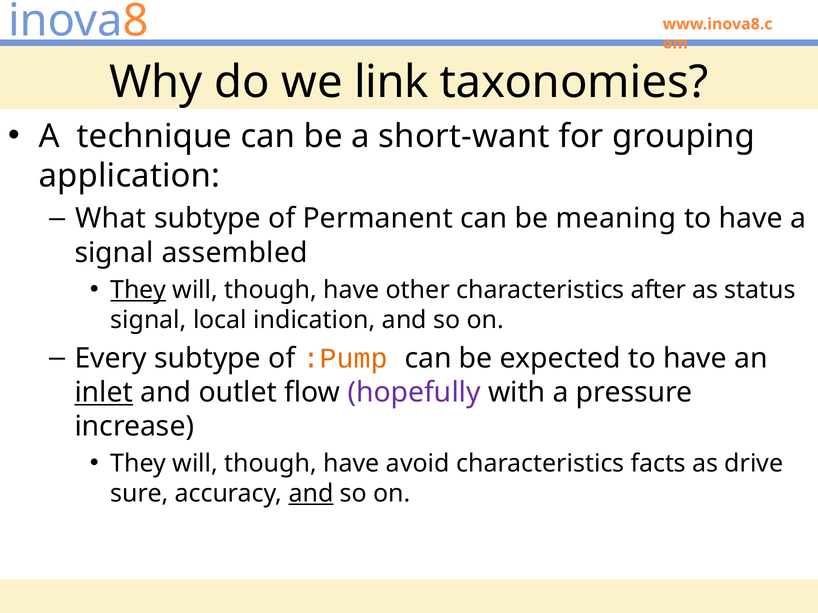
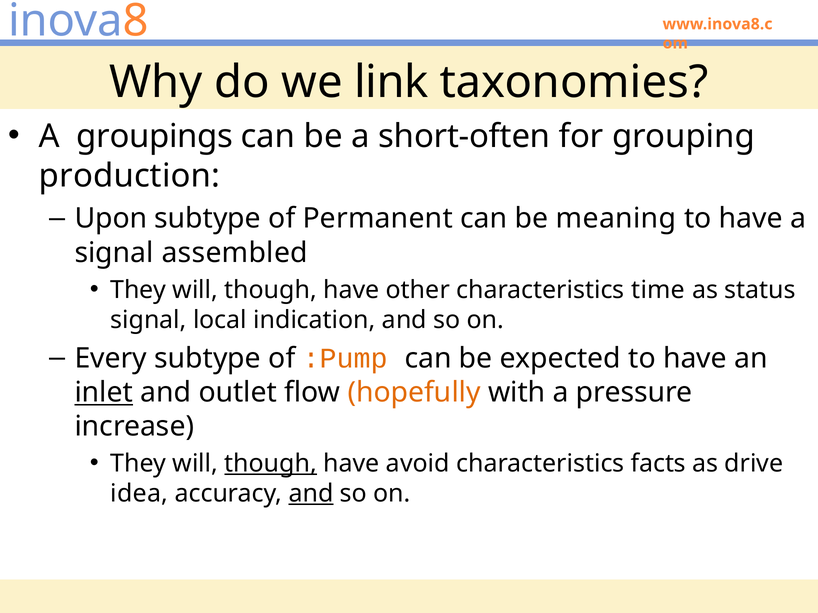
technique: technique -> groupings
short-want: short-want -> short-often
application: application -> production
What: What -> Upon
They at (138, 290) underline: present -> none
after: after -> time
hopefully colour: purple -> orange
though at (271, 464) underline: none -> present
sure: sure -> idea
